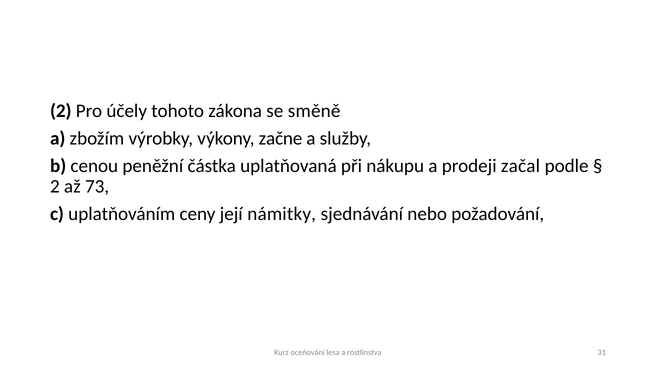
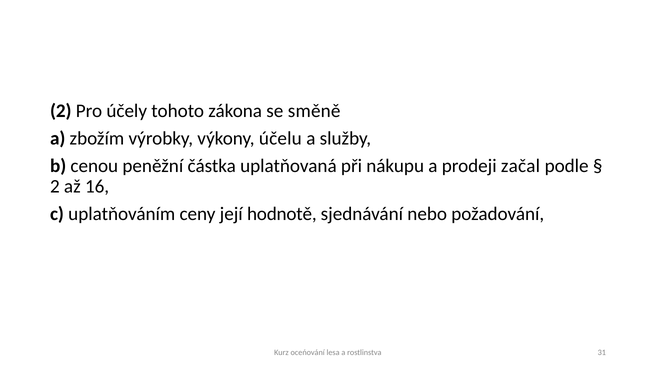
začne: začne -> účelu
73: 73 -> 16
námitky: námitky -> hodnotě
